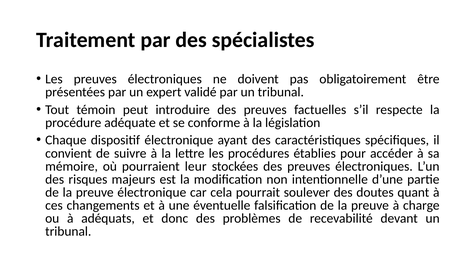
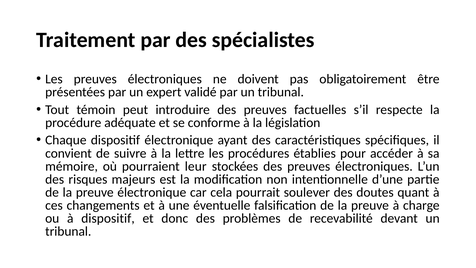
à adéquats: adéquats -> dispositif
